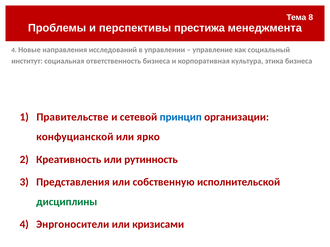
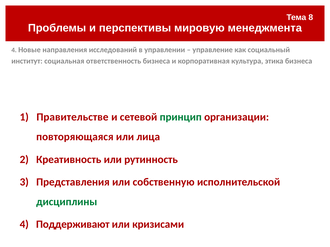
престижа: престижа -> мировую
принцип colour: blue -> green
конфуцианской: конфуцианской -> повторяющаяся
ярко: ярко -> лица
Энргоносители: Энргоносители -> Поддерживают
